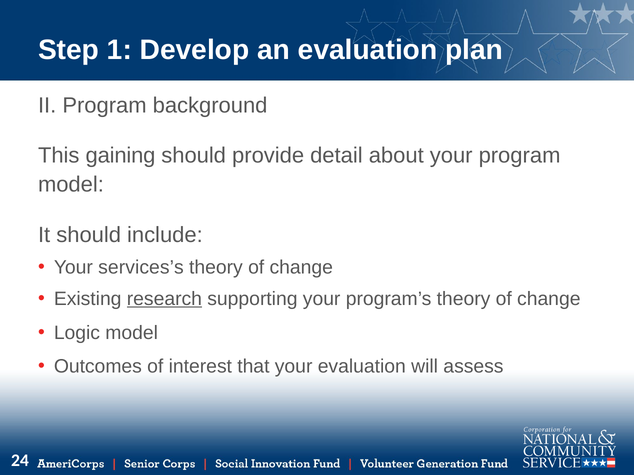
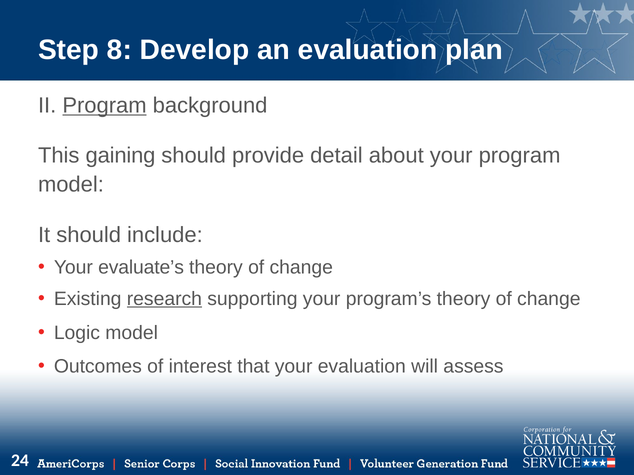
1: 1 -> 8
Program at (105, 106) underline: none -> present
services’s: services’s -> evaluate’s
